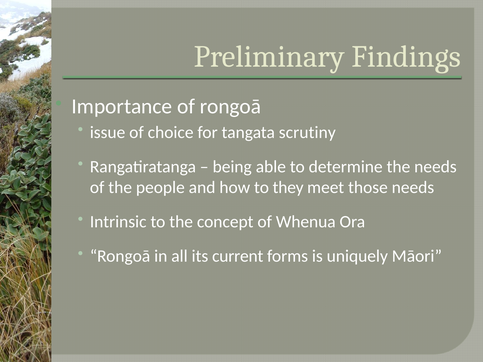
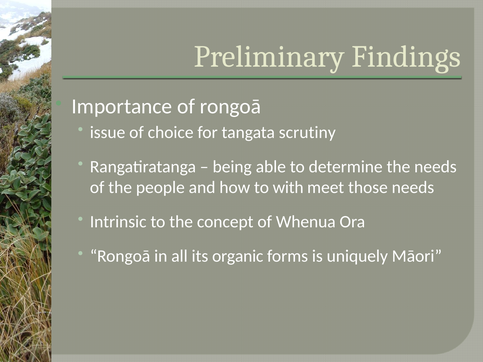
they: they -> with
current: current -> organic
